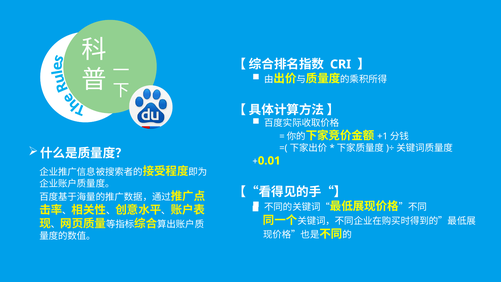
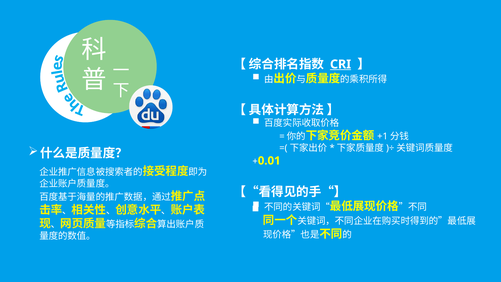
CRI underline: none -> present
